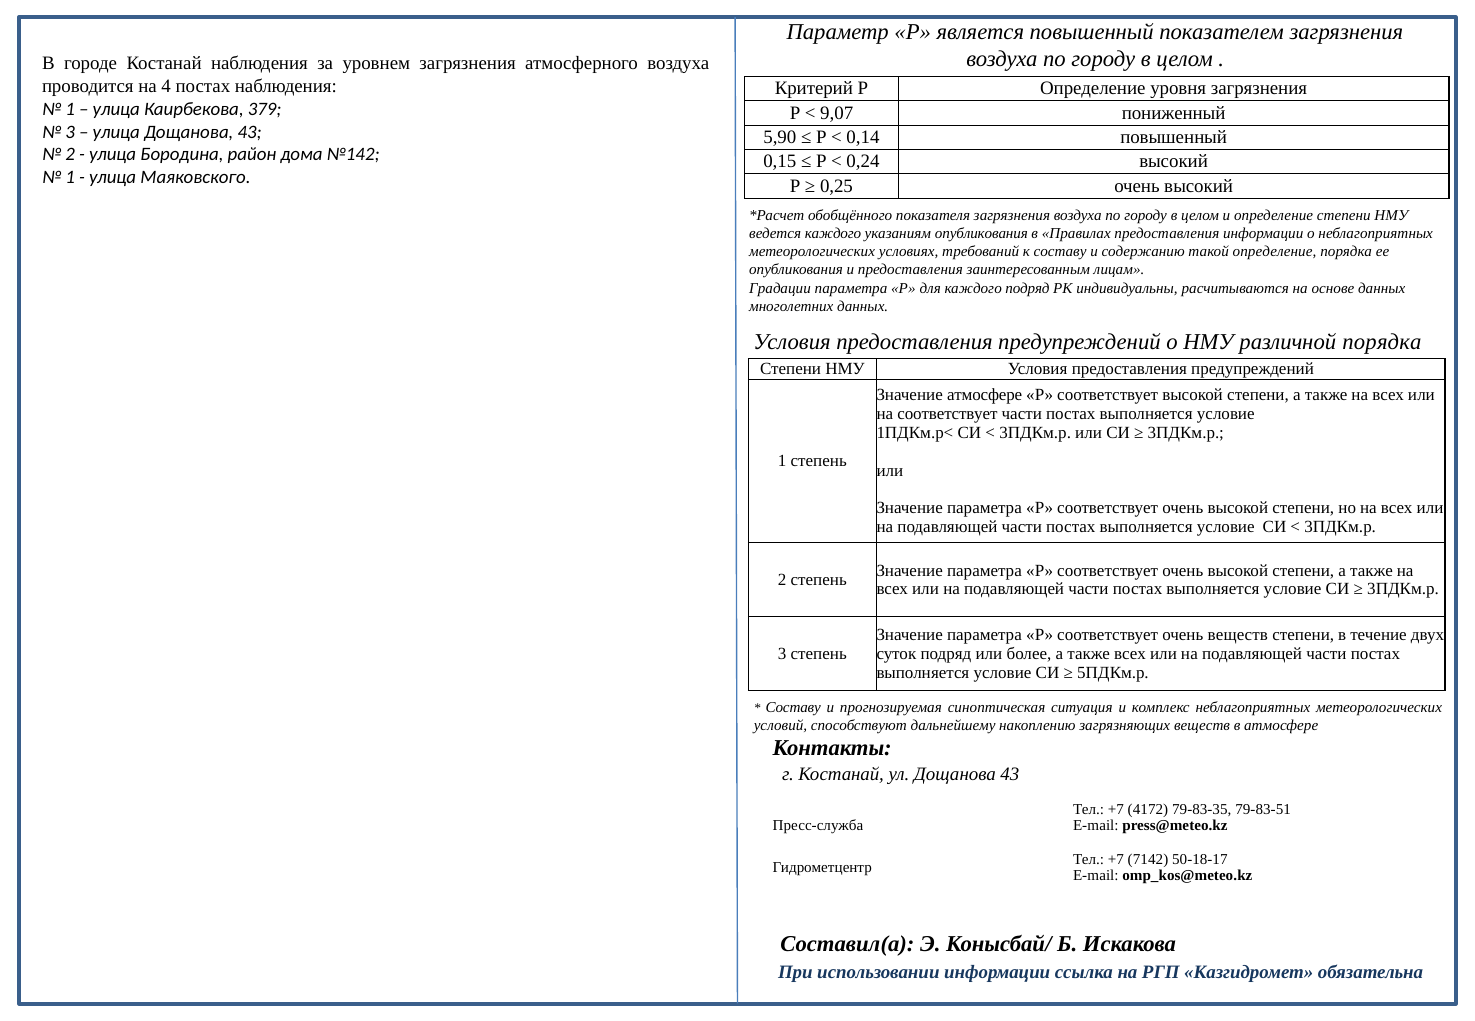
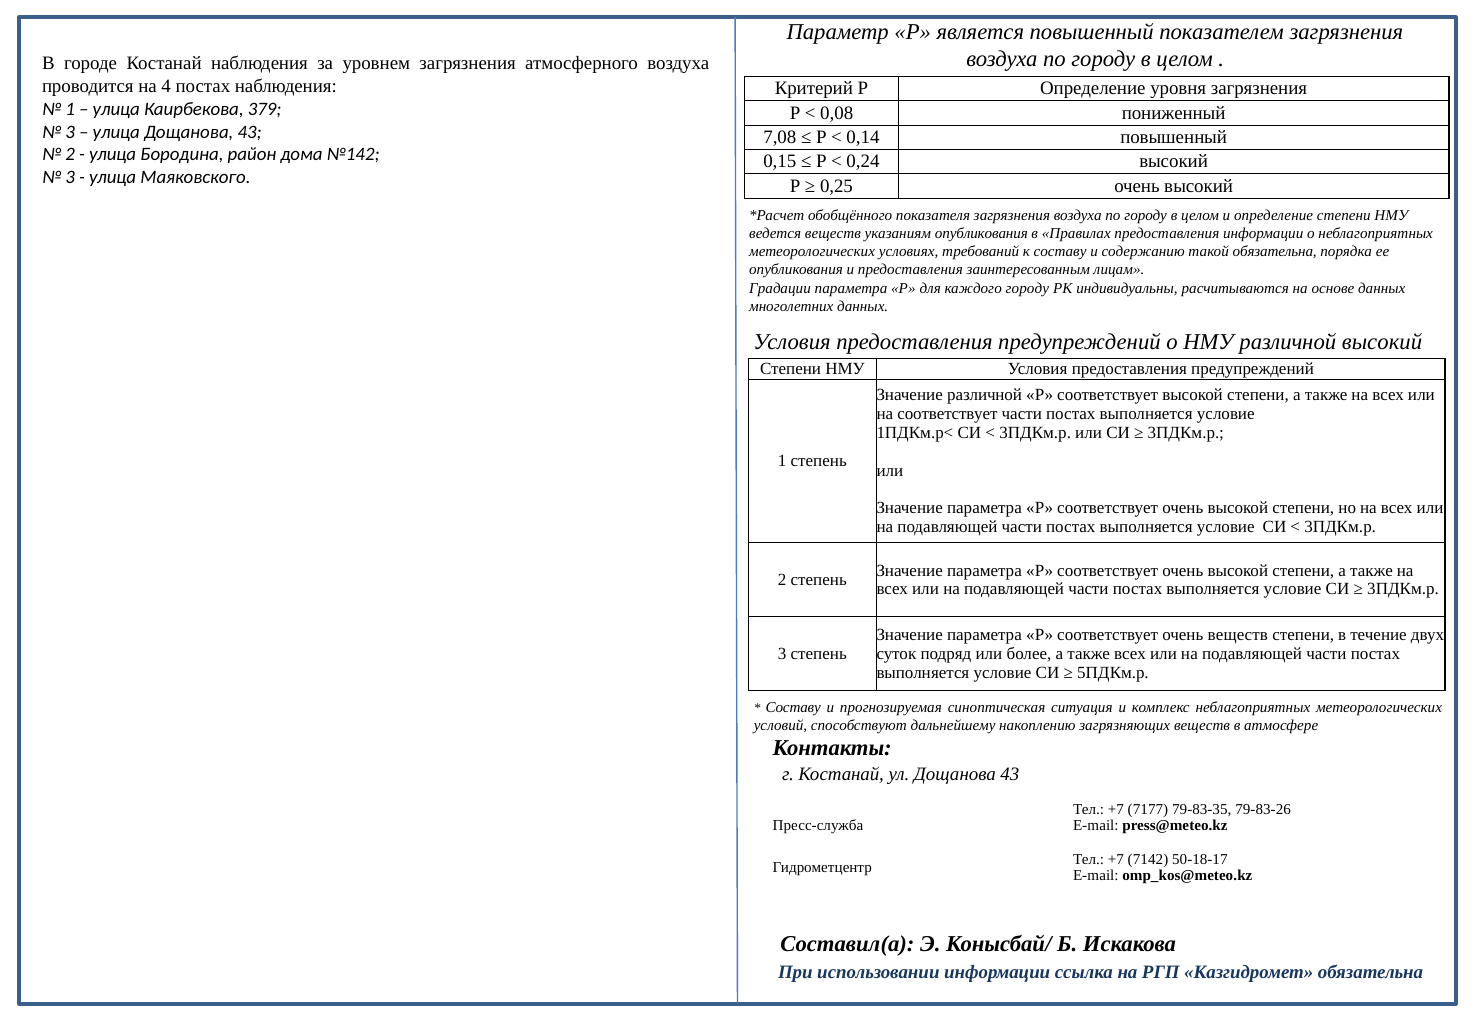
9,07: 9,07 -> 0,08
5,90: 5,90 -> 7,08
1 at (70, 177): 1 -> 3
ведется каждого: каждого -> веществ
такой определение: определение -> обязательна
каждого подряд: подряд -> городу
различной порядка: порядка -> высокий
Значение атмосфере: атмосфере -> различной
4172: 4172 -> 7177
79-83-51: 79-83-51 -> 79-83-26
